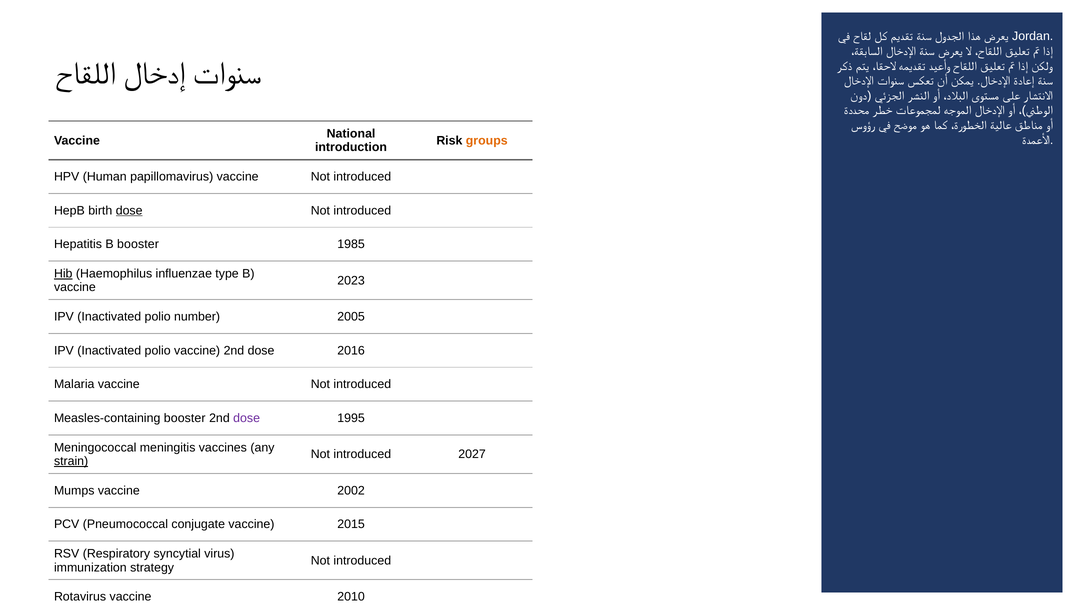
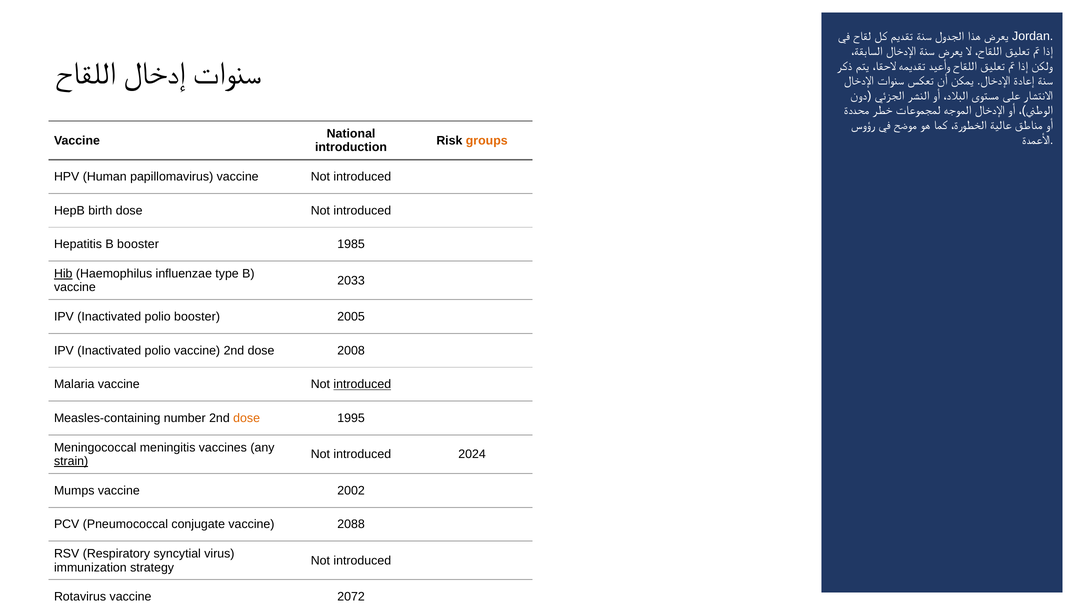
dose at (129, 211) underline: present -> none
2023: 2023 -> 2033
polio number: number -> booster
2016: 2016 -> 2008
introduced at (362, 385) underline: none -> present
Measles-containing booster: booster -> number
dose at (247, 418) colour: purple -> orange
2027: 2027 -> 2024
2015: 2015 -> 2088
2010: 2010 -> 2072
